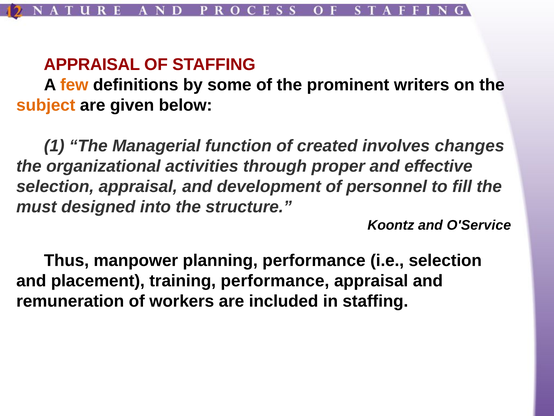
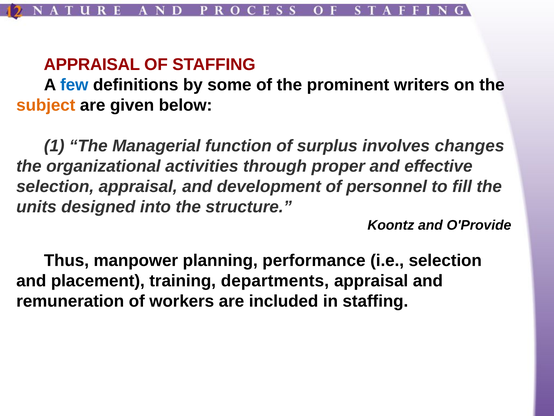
few colour: orange -> blue
created: created -> surplus
must: must -> units
O'Service: O'Service -> O'Provide
training performance: performance -> departments
